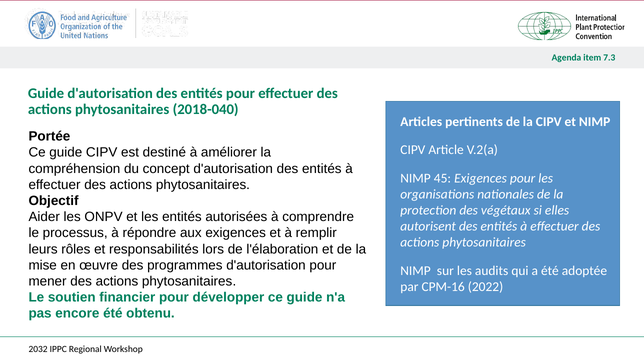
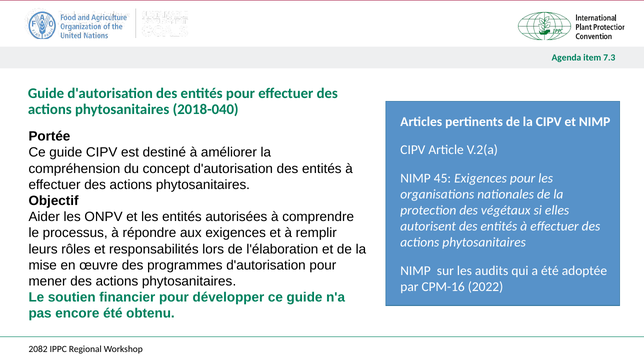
2032: 2032 -> 2082
